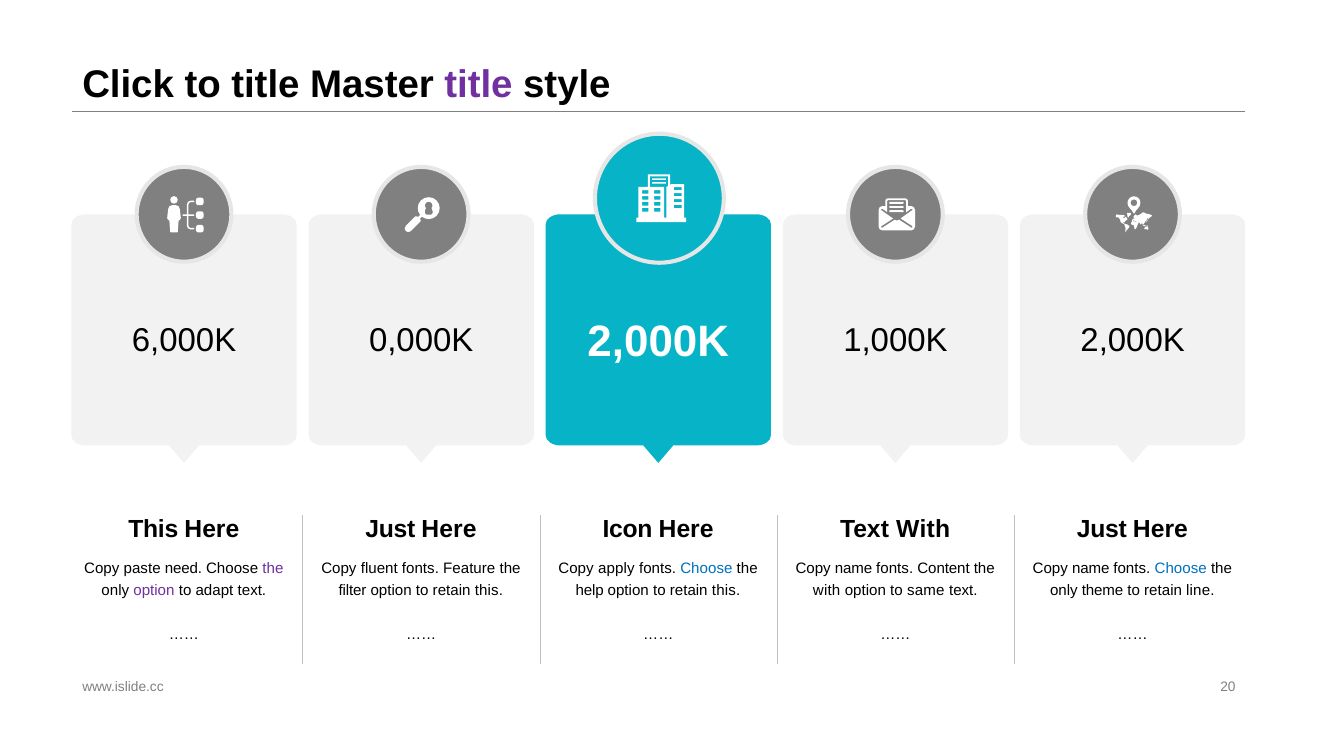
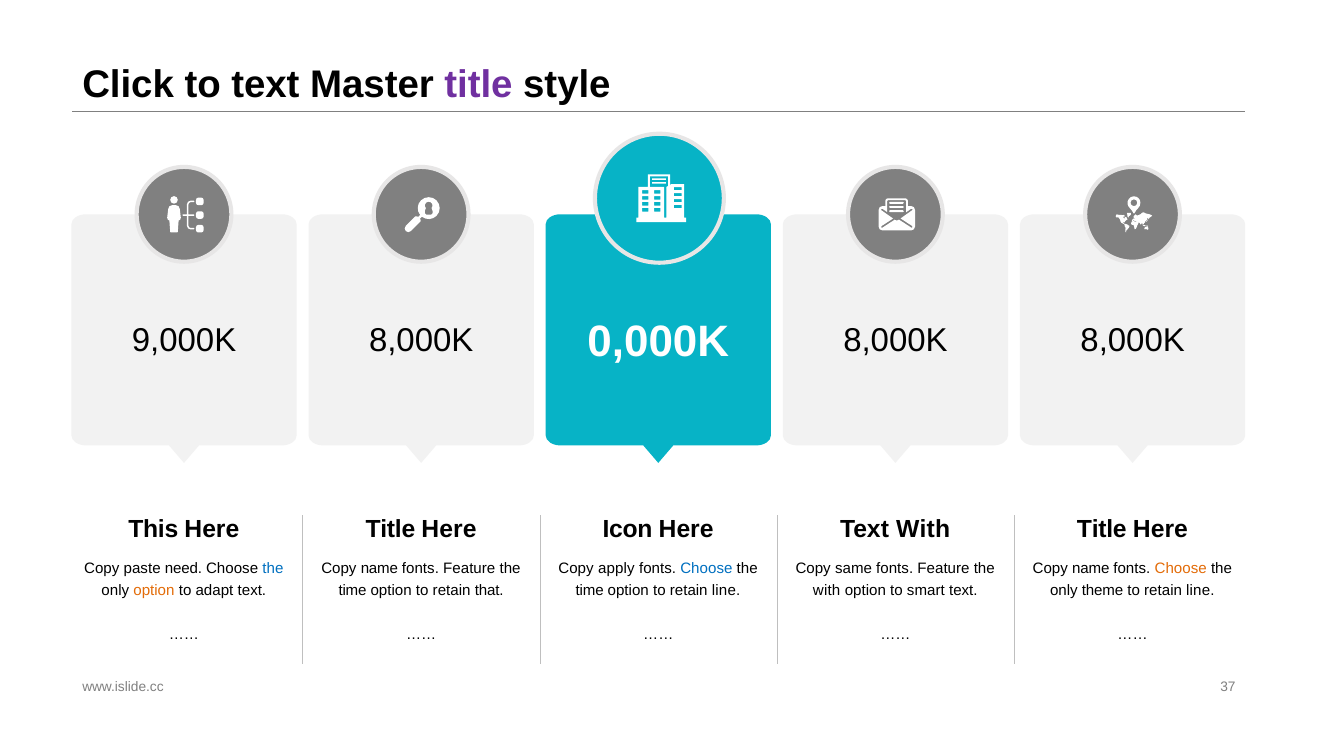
to title: title -> text
2,000K at (658, 341): 2,000K -> 0,000K
6,000K: 6,000K -> 9,000K
0,000K at (421, 341): 0,000K -> 8,000K
1,000K at (895, 341): 1,000K -> 8,000K
2,000K at (1133, 341): 2,000K -> 8,000K
Just at (390, 528): Just -> Title
Just at (1102, 528): Just -> Title
the at (273, 568) colour: purple -> blue
fluent at (379, 568): fluent -> name
name at (854, 568): name -> same
Content at (944, 568): Content -> Feature
Choose at (1181, 568) colour: blue -> orange
option at (154, 590) colour: purple -> orange
filter at (353, 590): filter -> time
this at (489, 590): this -> that
help at (590, 590): help -> time
this at (726, 590): this -> line
same: same -> smart
20: 20 -> 37
